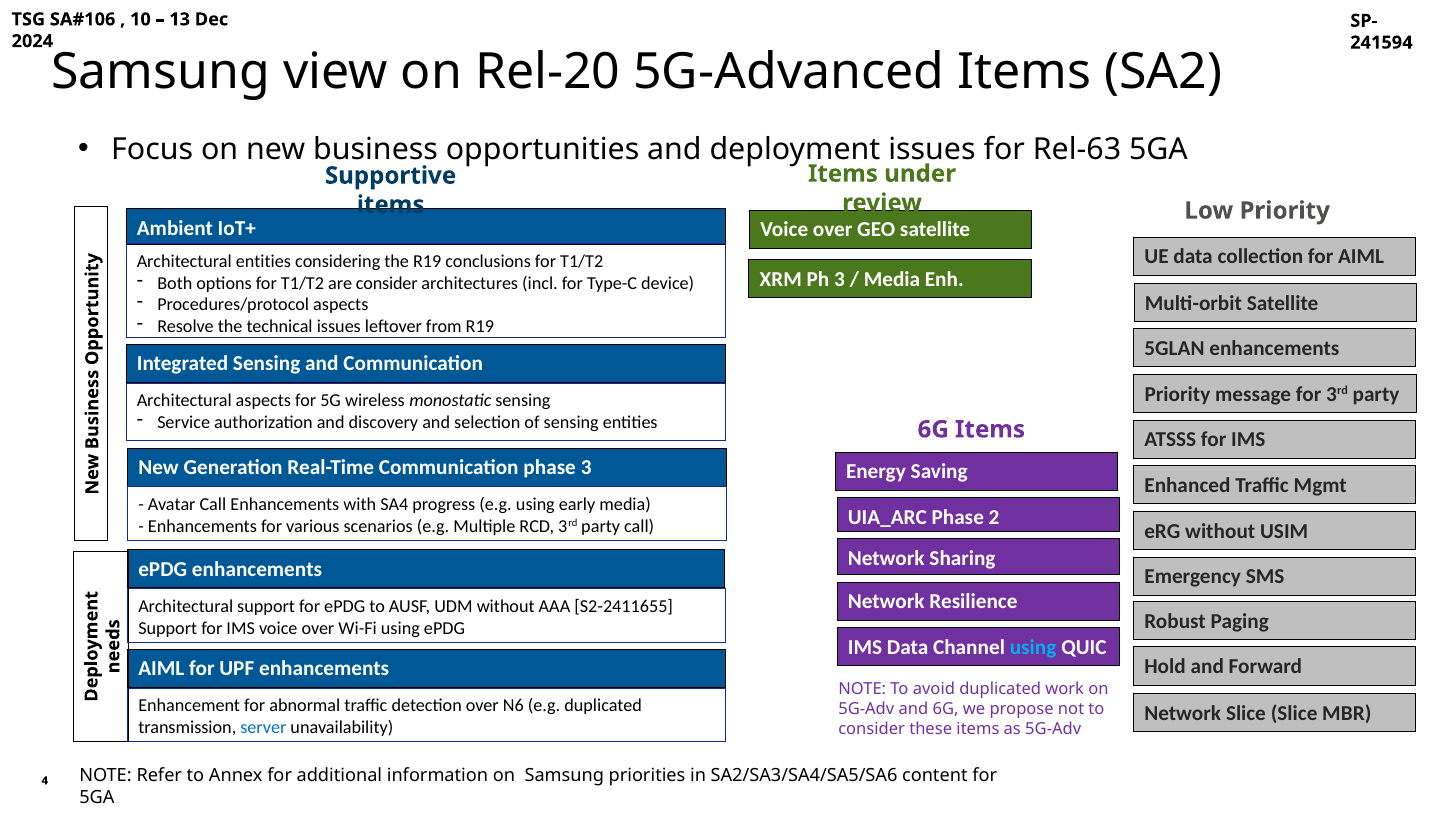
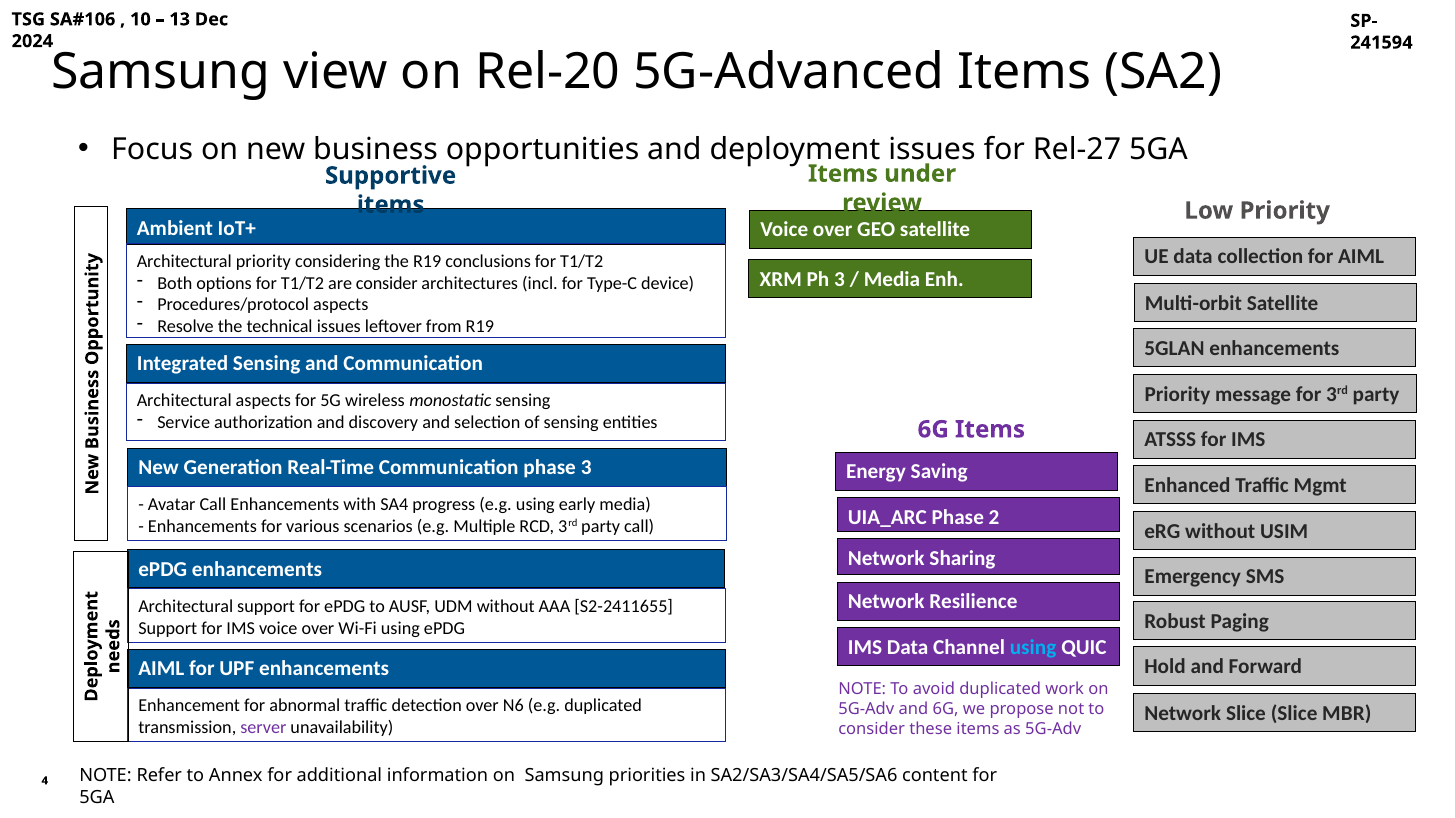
Rel-63: Rel-63 -> Rel-27
Architectural entities: entities -> priority
server colour: blue -> purple
